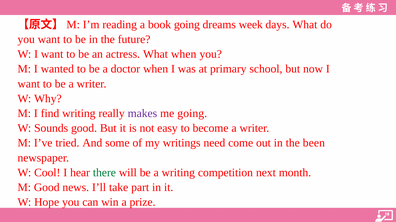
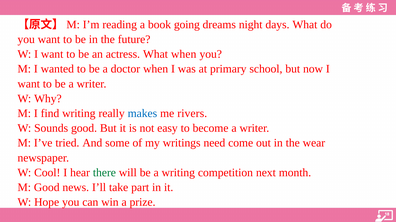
week: week -> night
makes colour: purple -> blue
me going: going -> rivers
been: been -> wear
